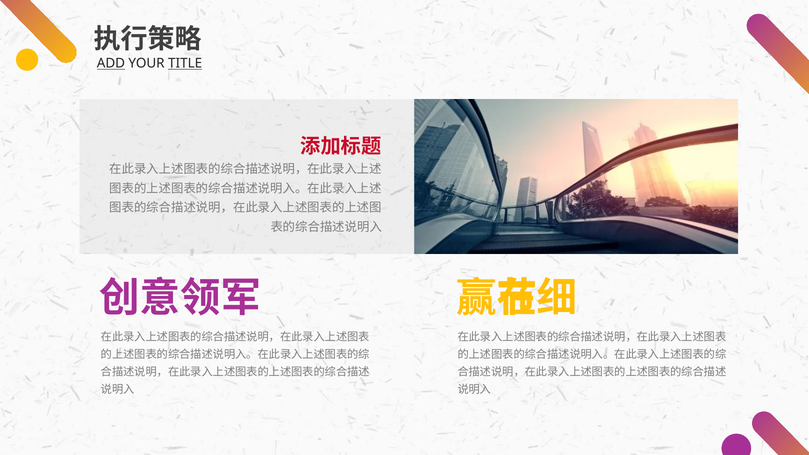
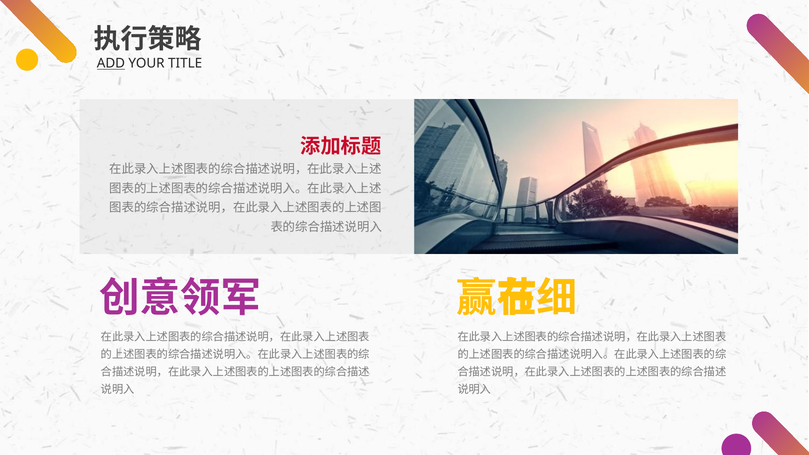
TITLE underline: present -> none
